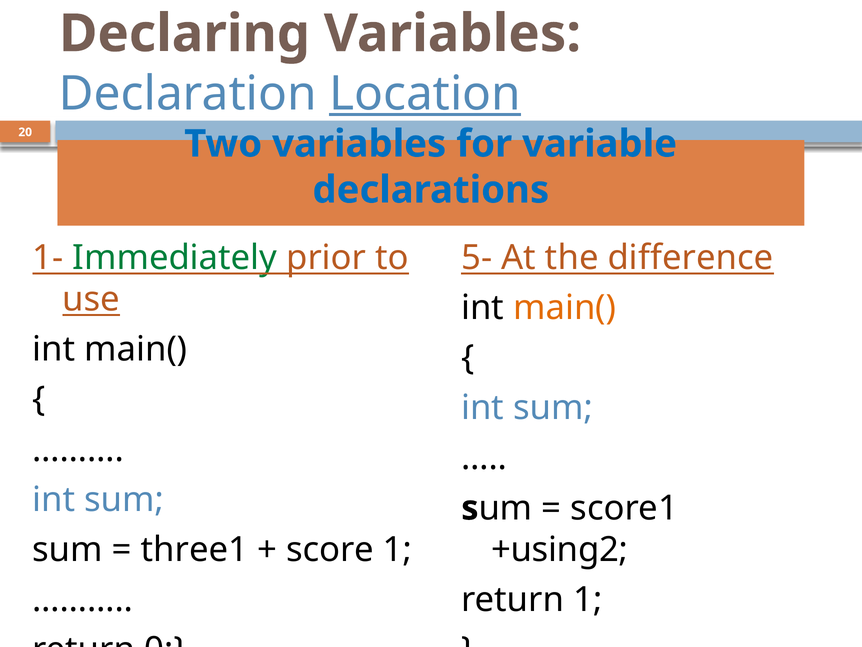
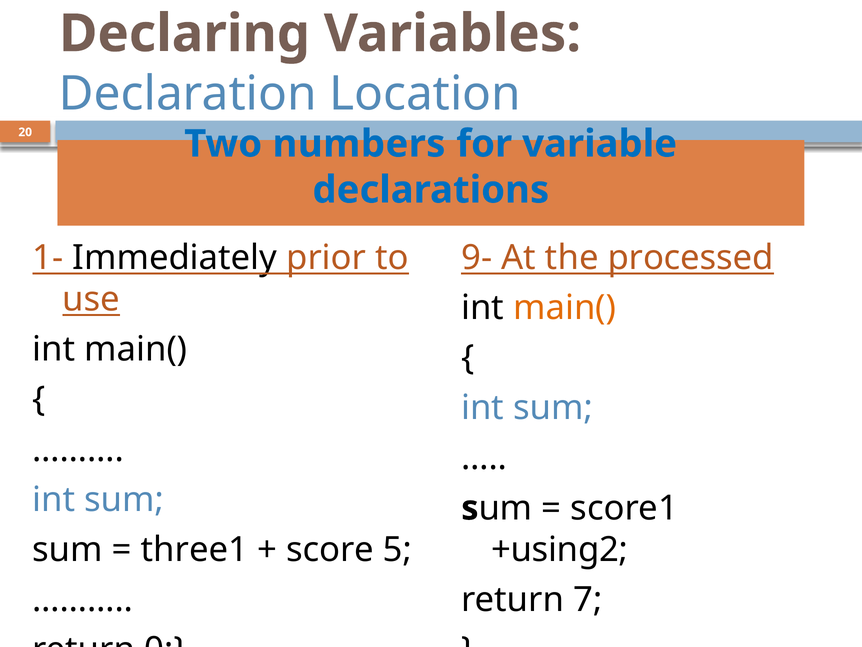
Location underline: present -> none
Two variables: variables -> numbers
Immediately colour: green -> black
5-: 5- -> 9-
difference: difference -> processed
score 1: 1 -> 5
return 1: 1 -> 7
